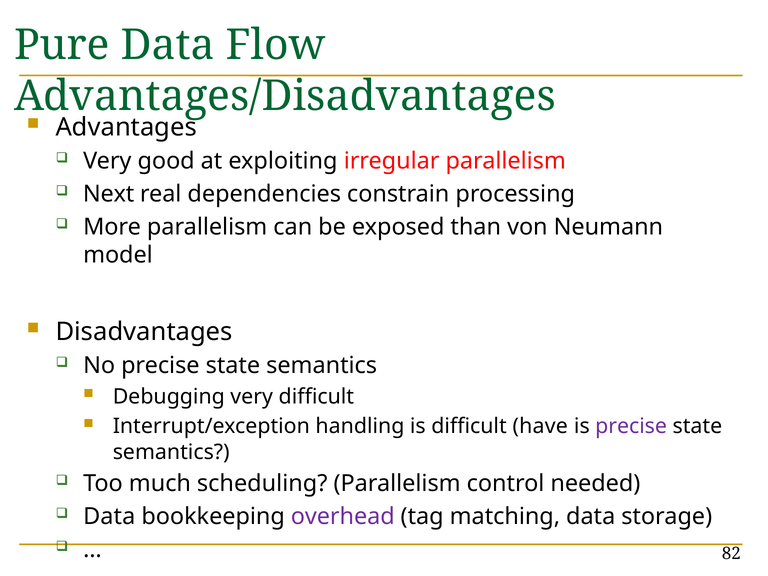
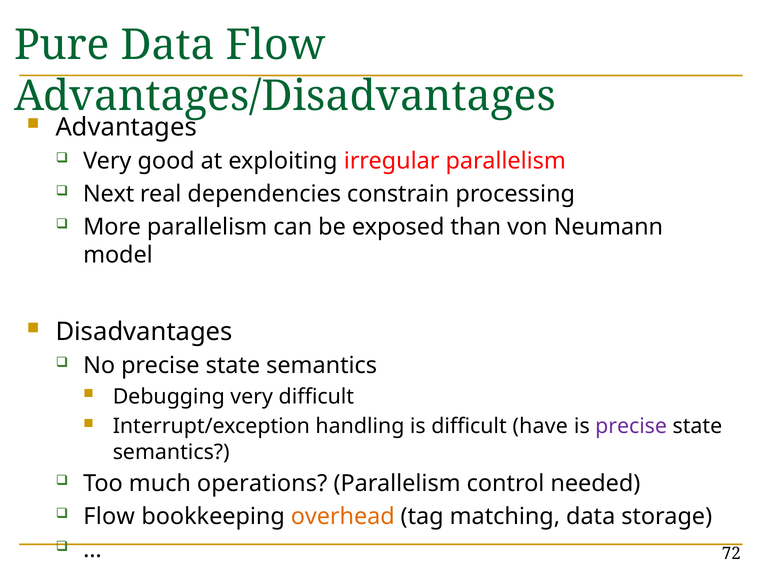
scheduling: scheduling -> operations
Data at (109, 517): Data -> Flow
overhead colour: purple -> orange
82: 82 -> 72
